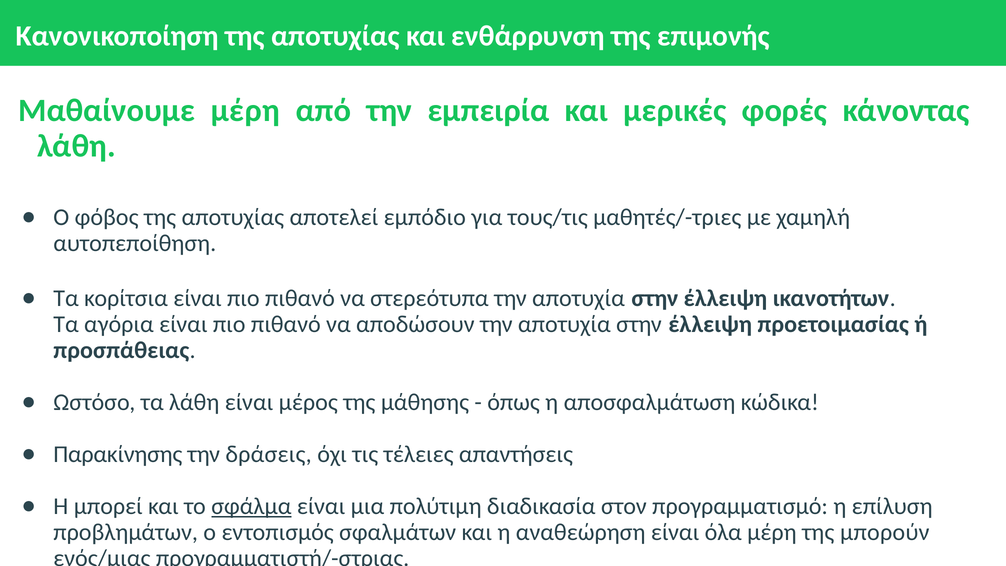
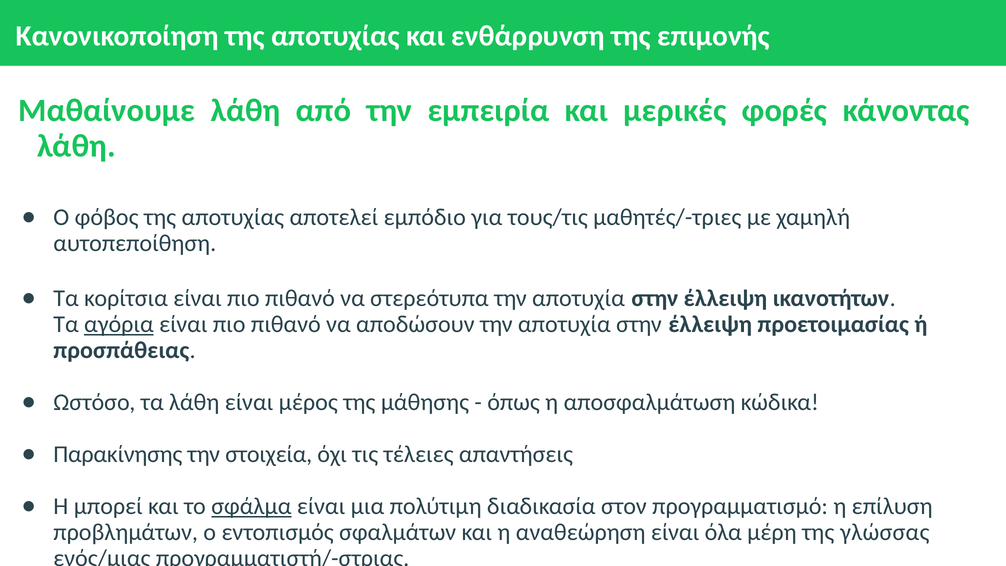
Μαθαίνουμε μέρη: μέρη -> λάθη
αγόρια underline: none -> present
δράσεις: δράσεις -> στοιχεία
μπορούν: μπορούν -> γλώσσας
